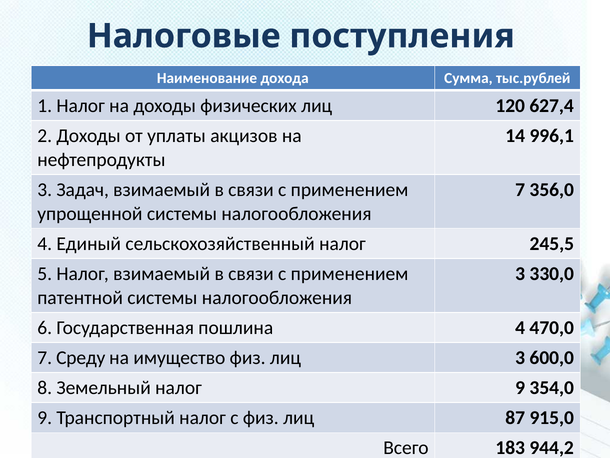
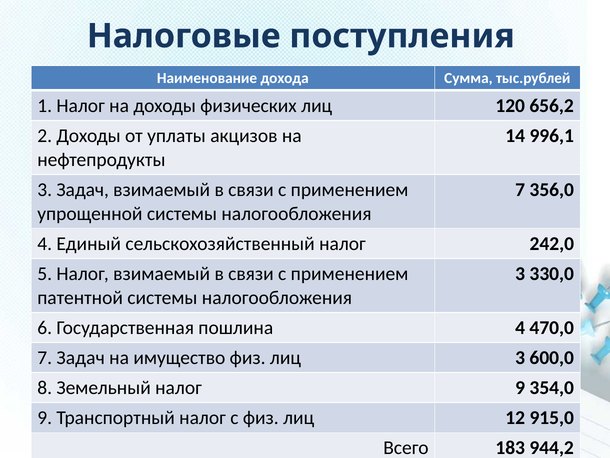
627,4: 627,4 -> 656,2
245,5: 245,5 -> 242,0
7 Среду: Среду -> Задач
87: 87 -> 12
